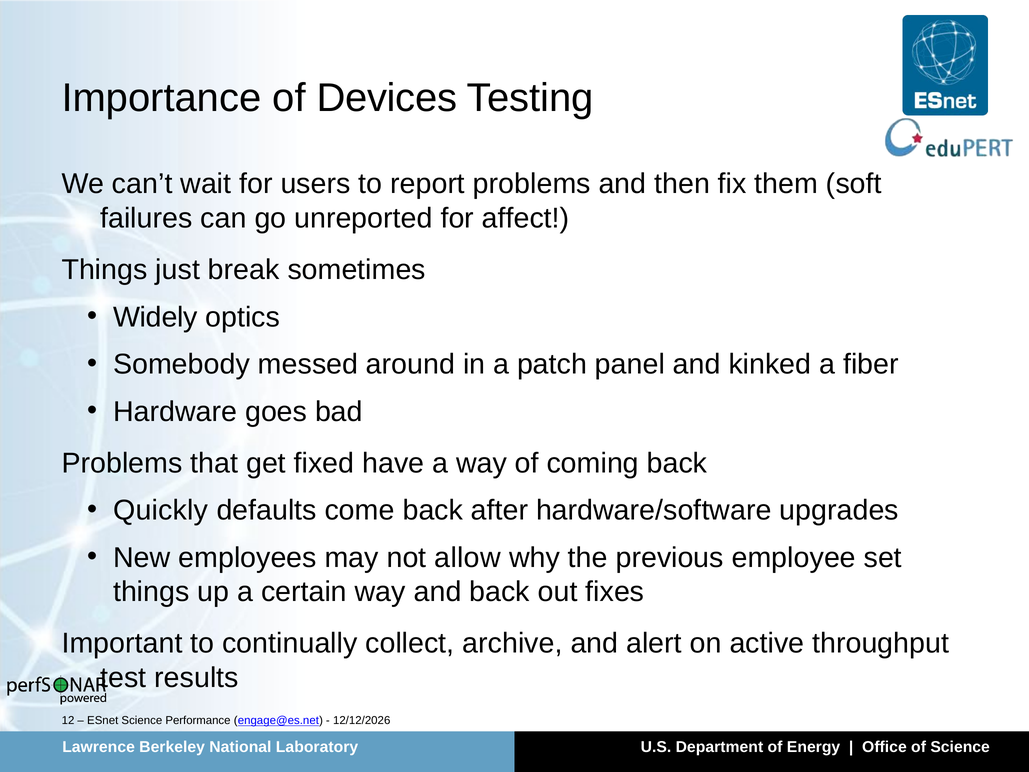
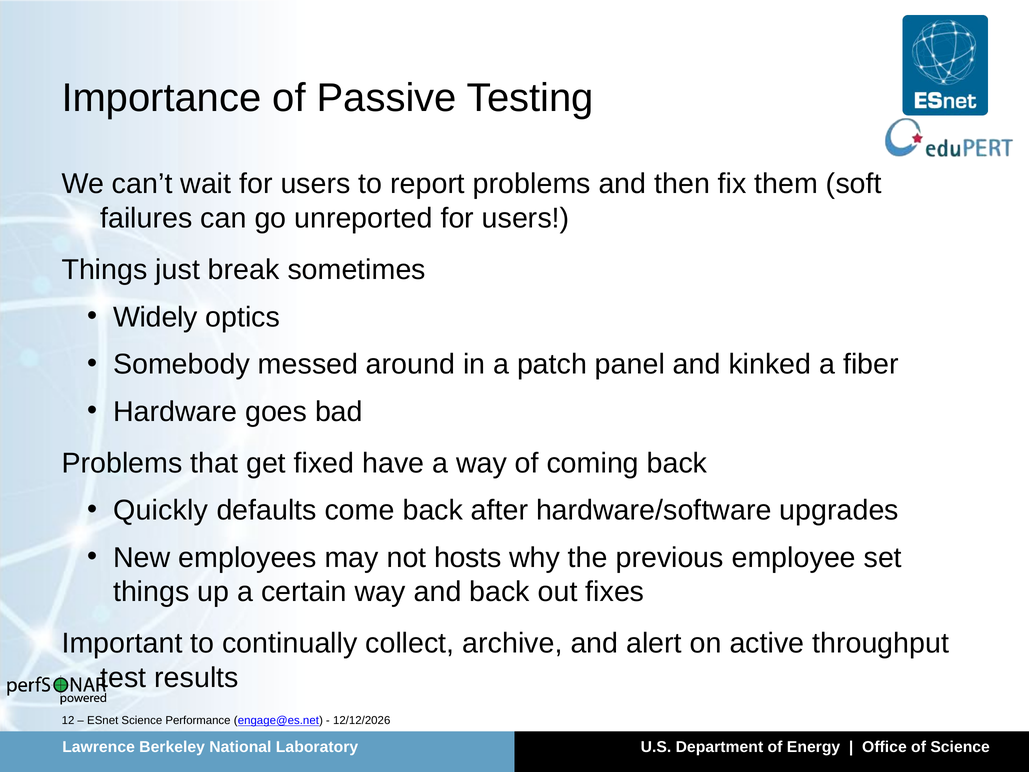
Devices: Devices -> Passive
unreported for affect: affect -> users
allow: allow -> hosts
